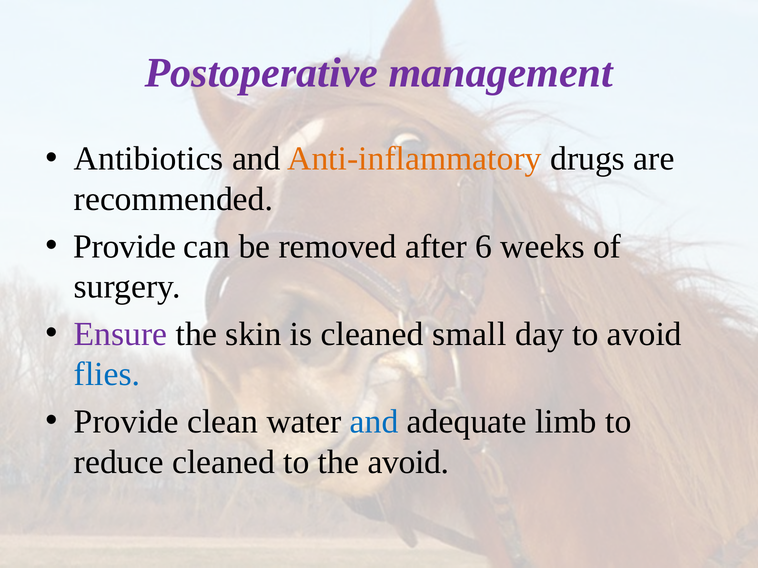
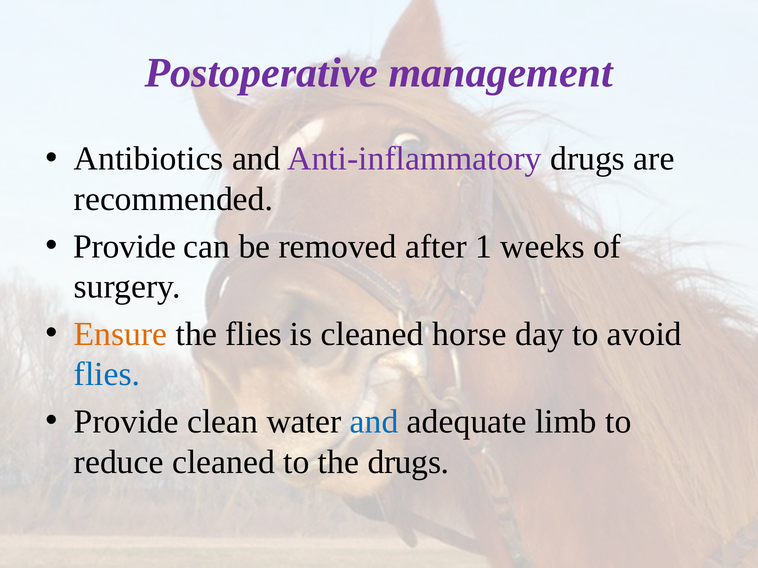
Anti-inflammatory colour: orange -> purple
6: 6 -> 1
Ensure colour: purple -> orange
the skin: skin -> flies
small: small -> horse
the avoid: avoid -> drugs
